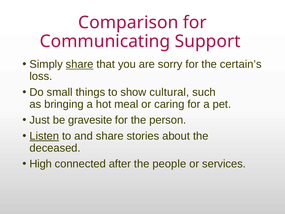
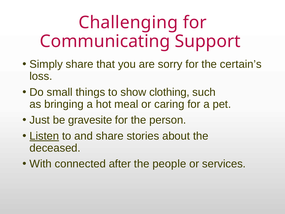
Comparison: Comparison -> Challenging
share at (80, 64) underline: present -> none
cultural: cultural -> clothing
High: High -> With
